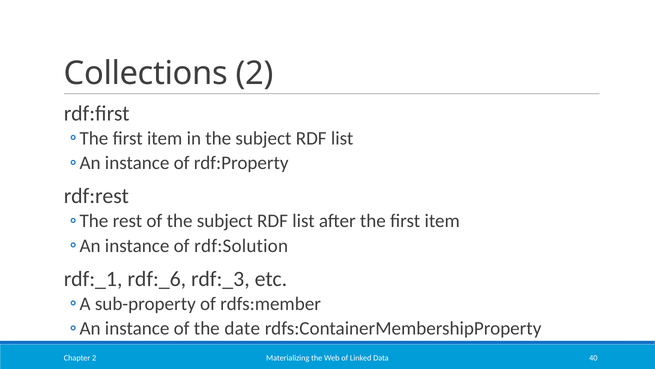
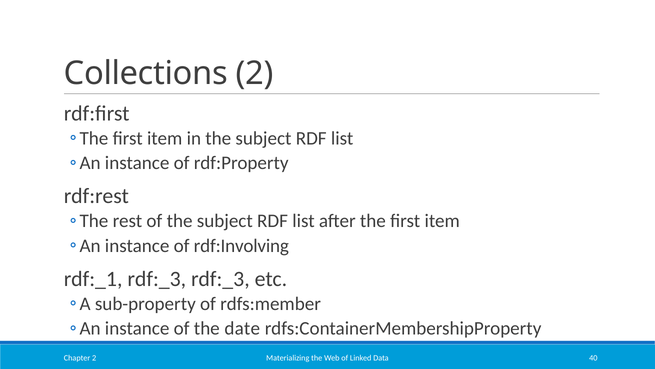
rdf:Solution: rdf:Solution -> rdf:Involving
rdf:_1 rdf:_6: rdf:_6 -> rdf:_3
